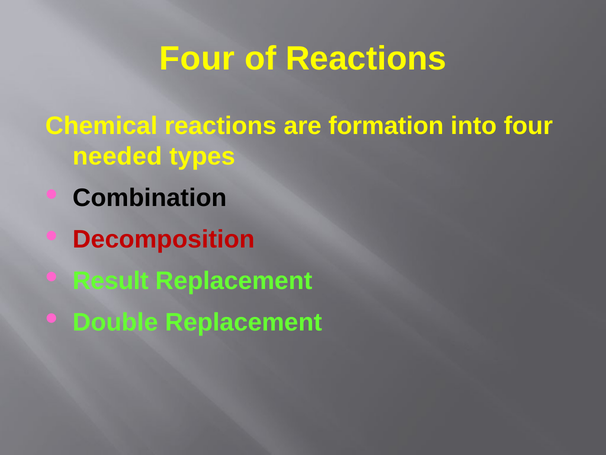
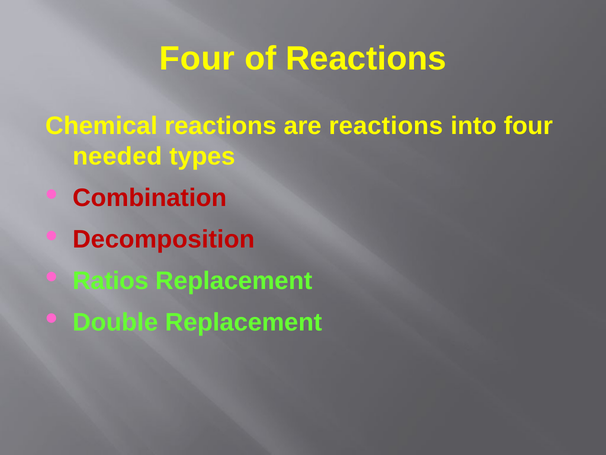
are formation: formation -> reactions
Combination colour: black -> red
Result: Result -> Ratios
